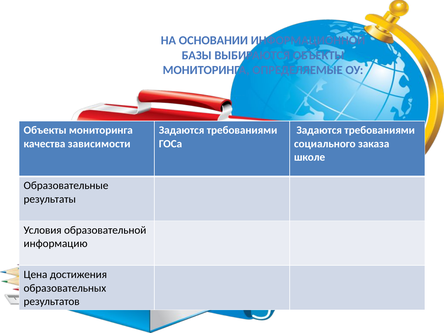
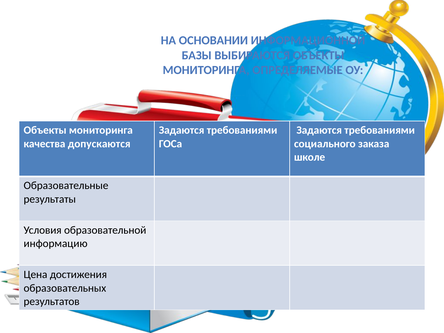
зависимости: зависимости -> допускаются
